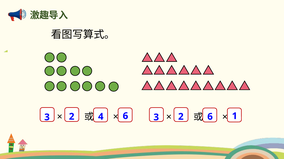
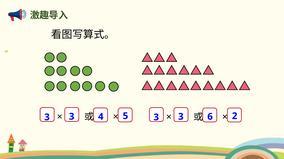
2 at (72, 117): 2 -> 3
4 6: 6 -> 5
2 at (181, 117): 2 -> 3
1: 1 -> 2
